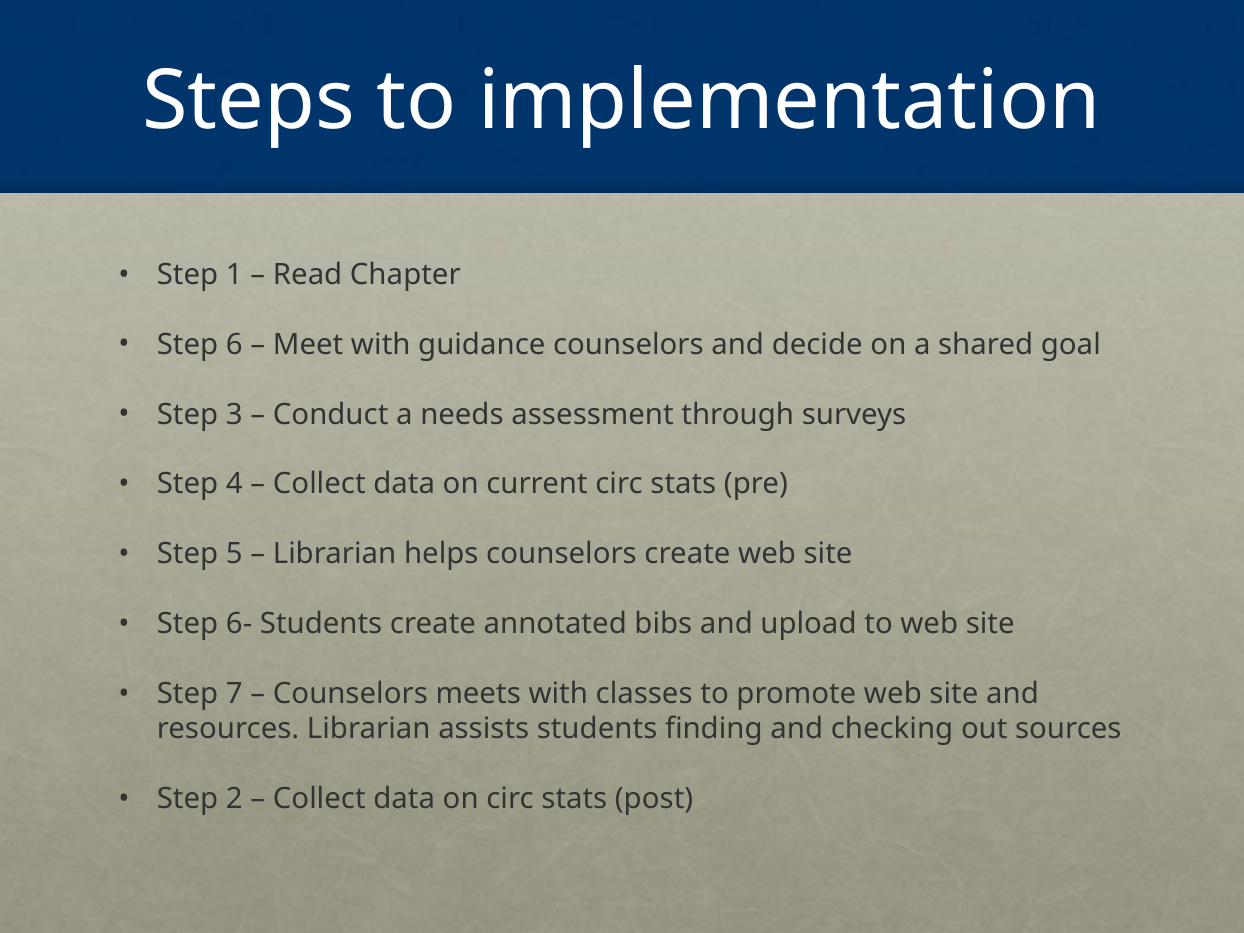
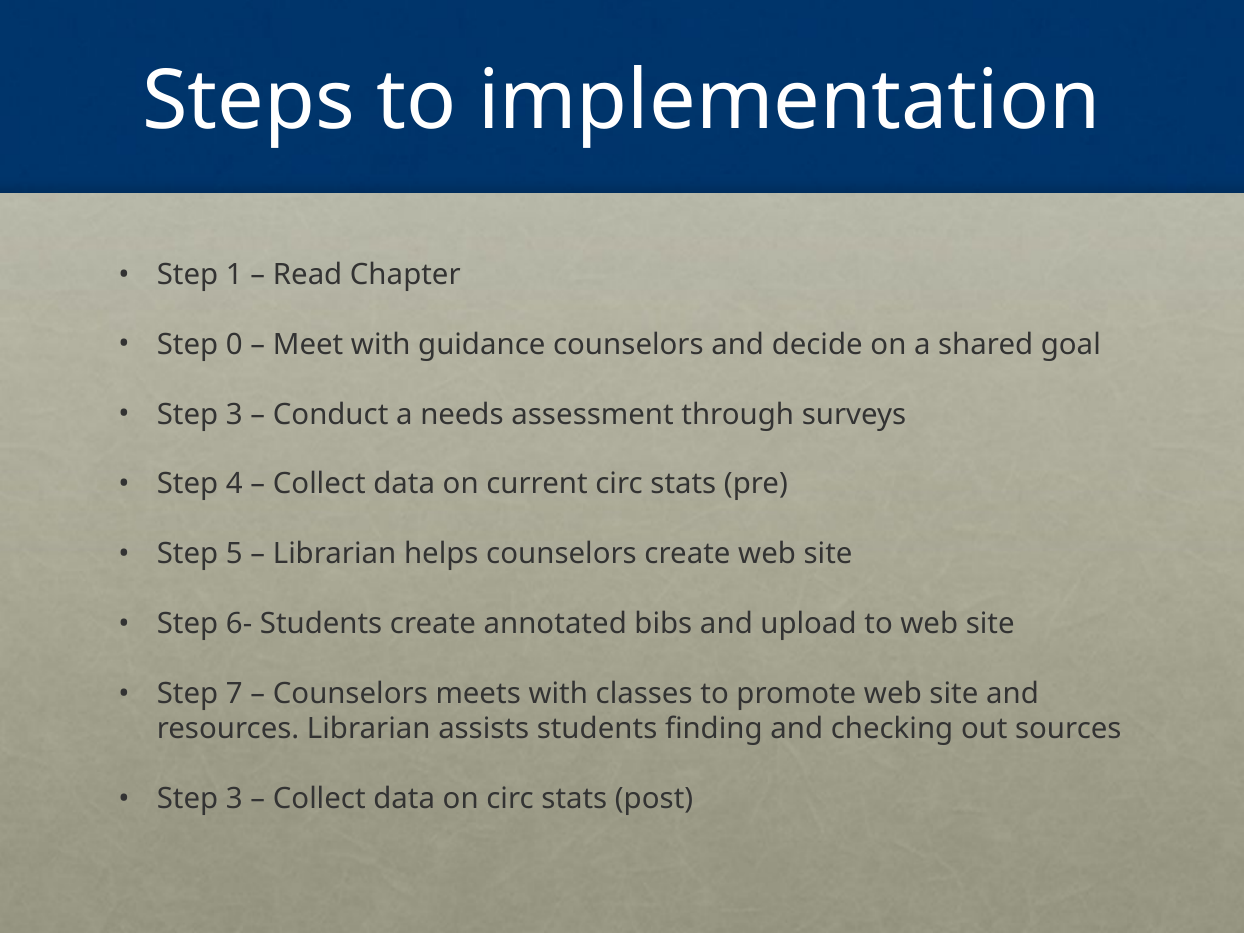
6: 6 -> 0
2 at (234, 799): 2 -> 3
